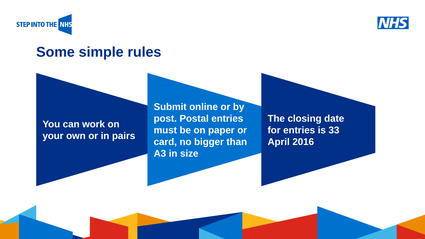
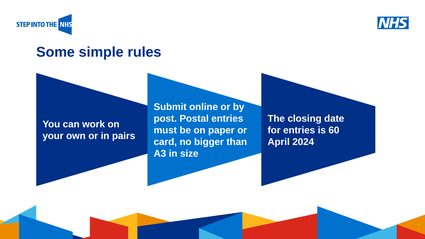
33: 33 -> 60
2016: 2016 -> 2024
